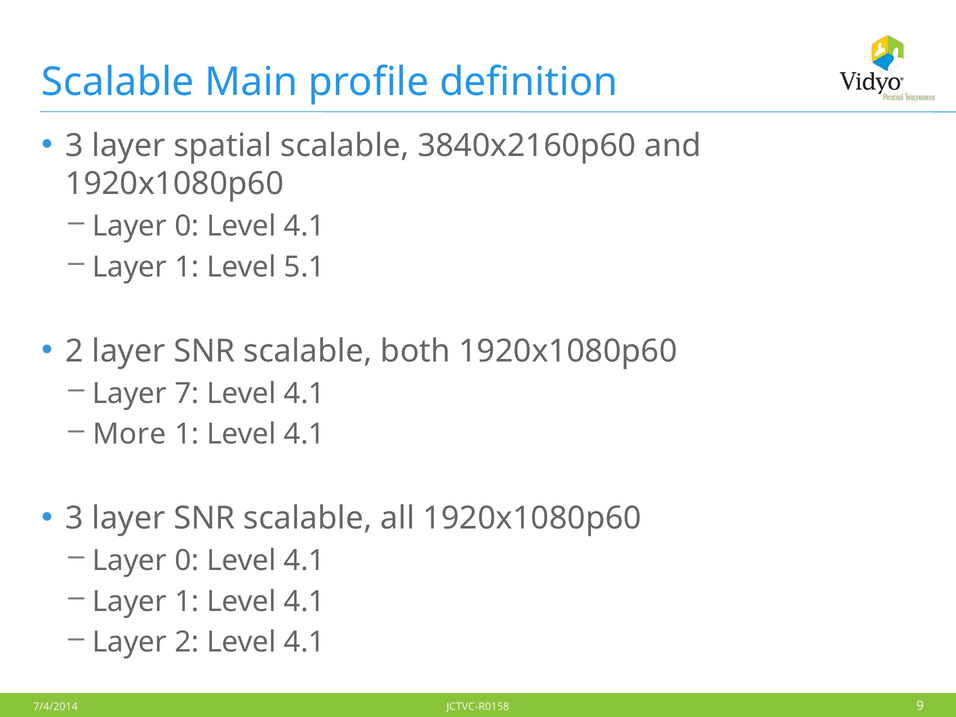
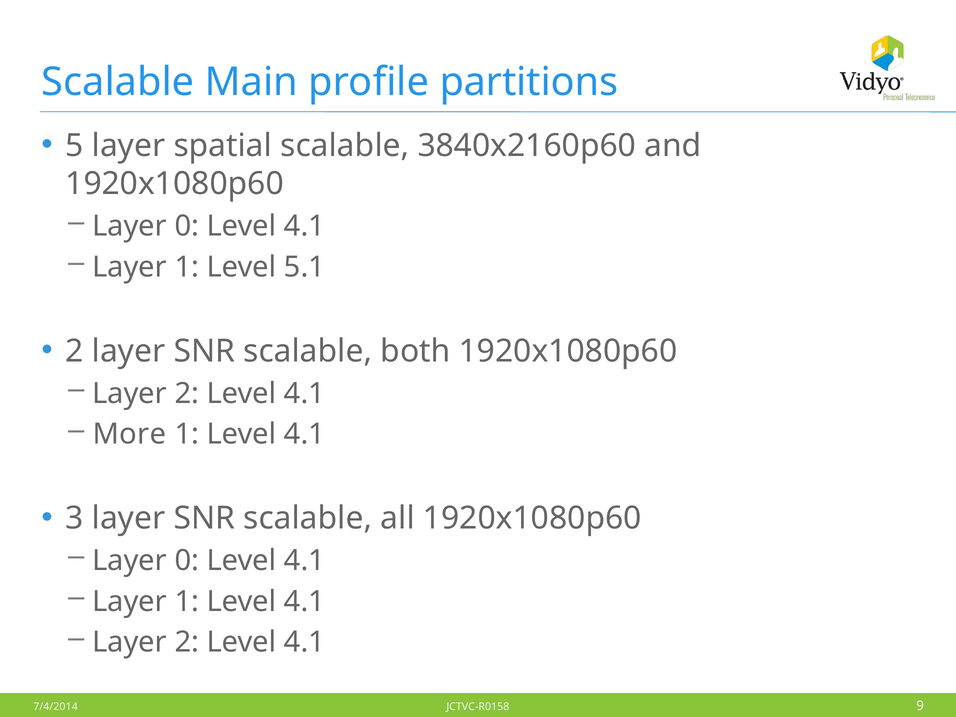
definition: definition -> partitions
3 at (74, 146): 3 -> 5
7 at (187, 393): 7 -> 2
